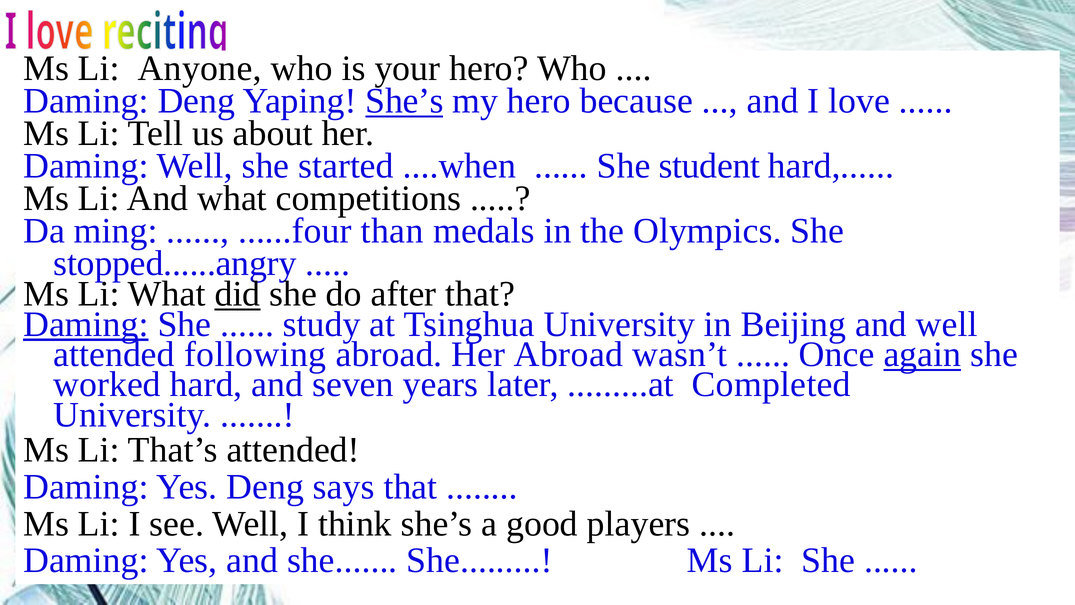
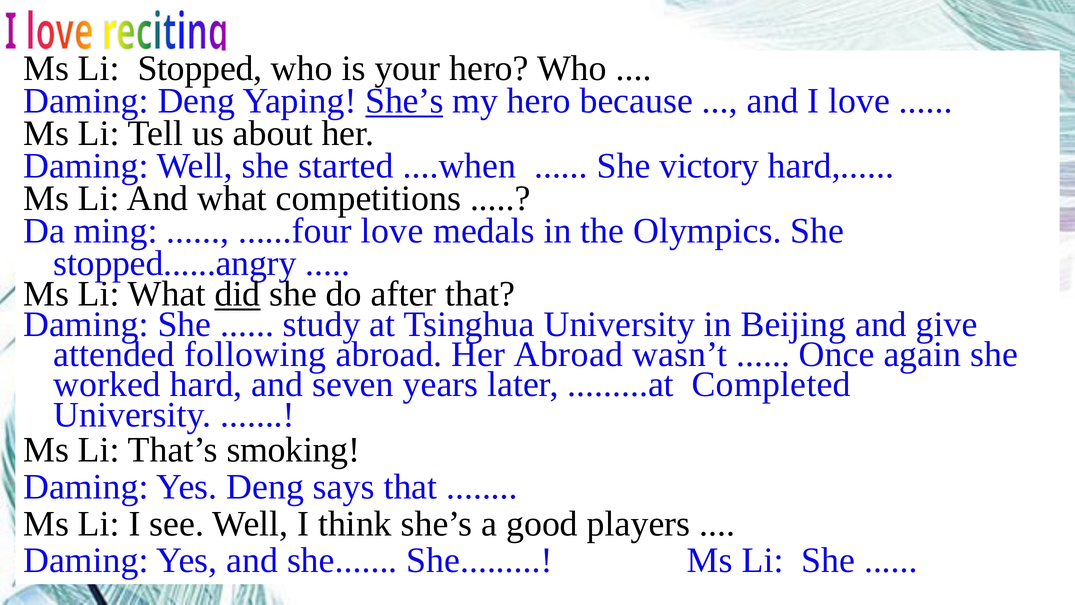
Anyone: Anyone -> Stopped
student: student -> victory
......four than: than -> love
Daming at (86, 324) underline: present -> none
and well: well -> give
again underline: present -> none
That’s attended: attended -> smoking
